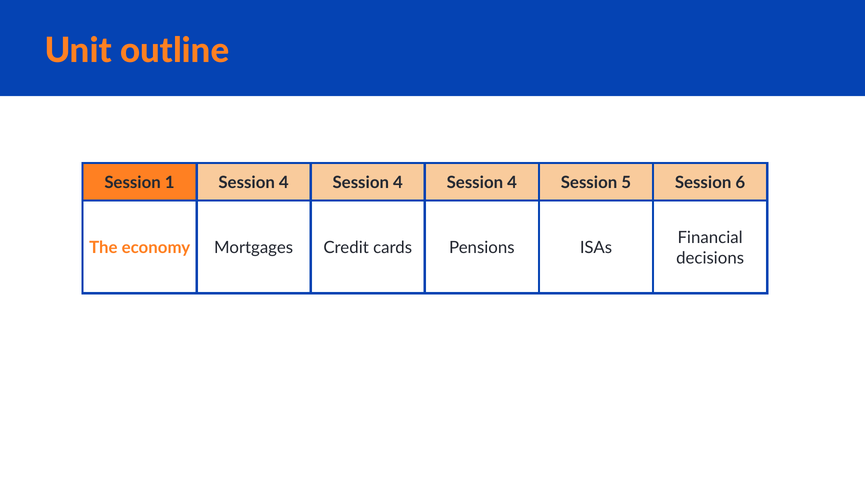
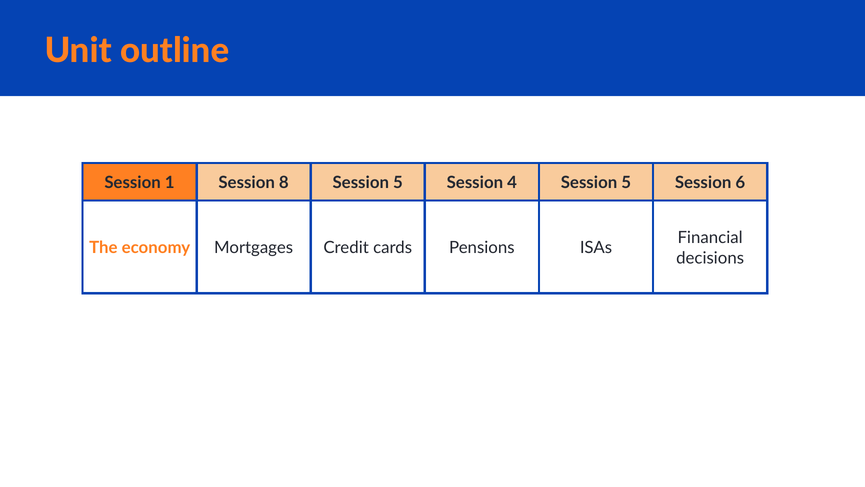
1 Session 4: 4 -> 8
4 at (398, 183): 4 -> 5
